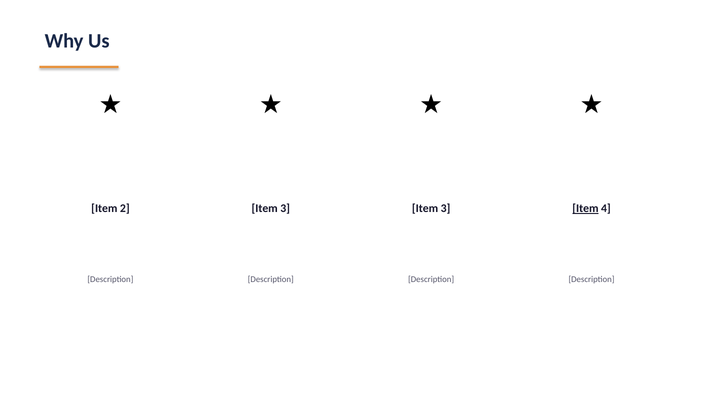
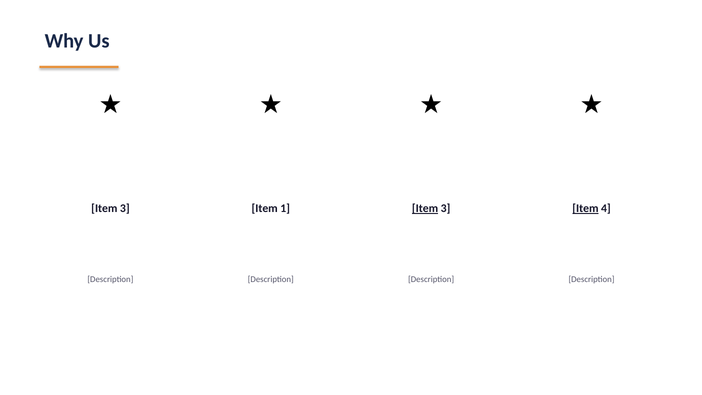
2 at (125, 208): 2 -> 3
3 at (285, 208): 3 -> 1
Item at (425, 208) underline: none -> present
